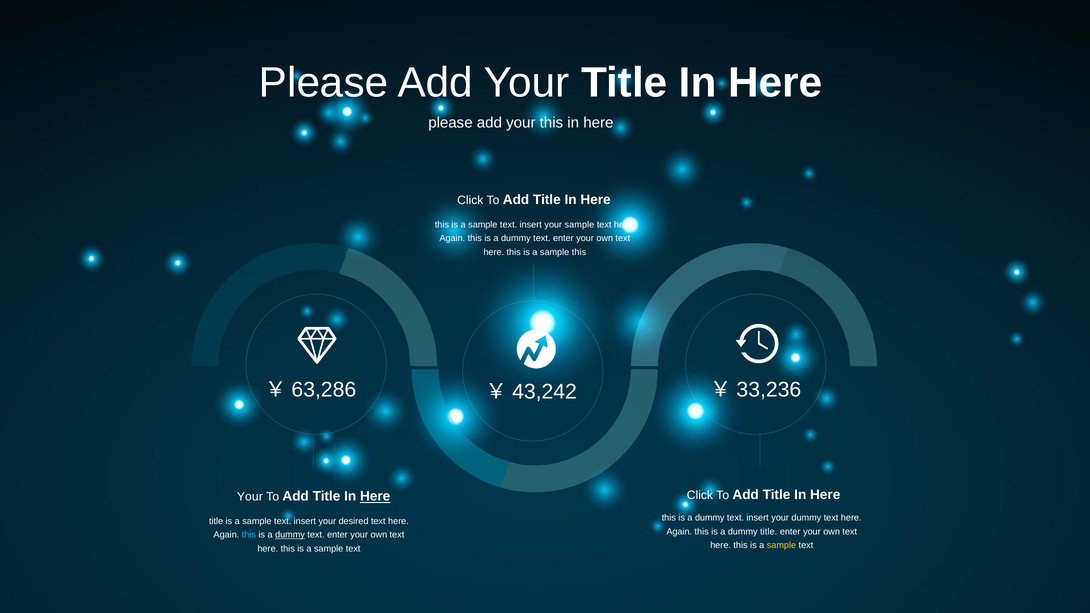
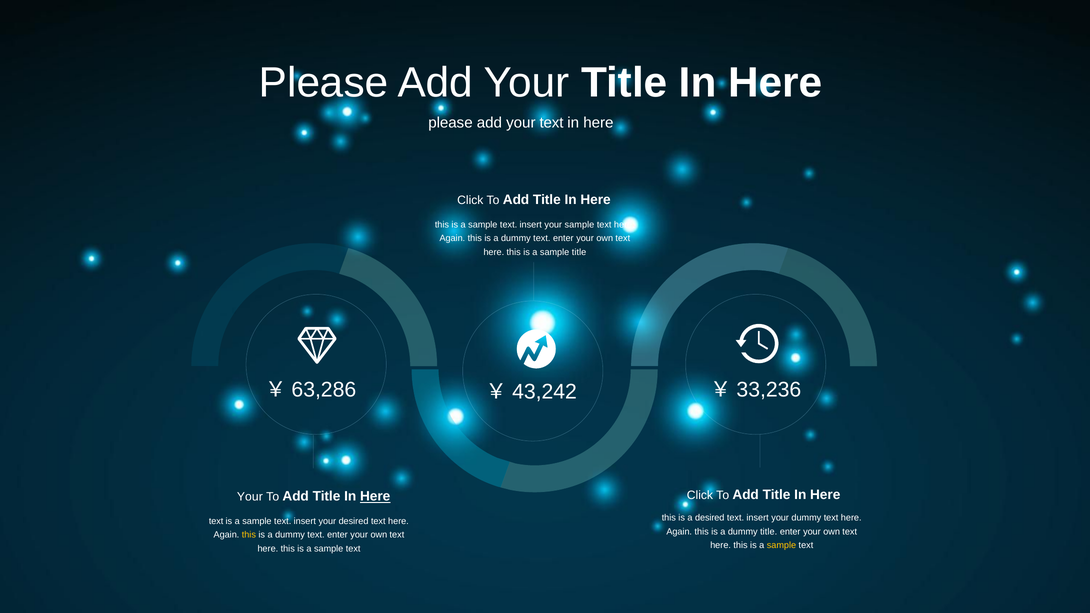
your this: this -> text
sample this: this -> title
dummy at (710, 518): dummy -> desired
title at (216, 521): title -> text
this at (249, 535) colour: light blue -> yellow
dummy at (290, 535) underline: present -> none
